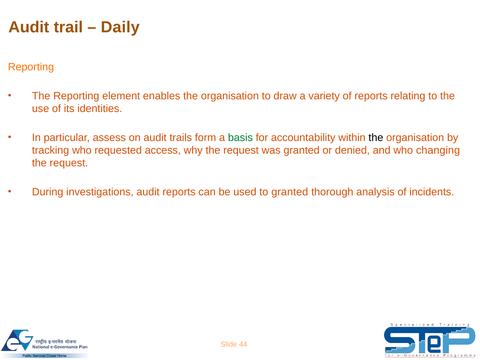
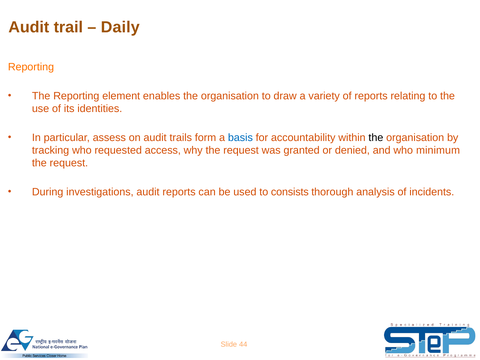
basis colour: green -> blue
changing: changing -> minimum
to granted: granted -> consists
